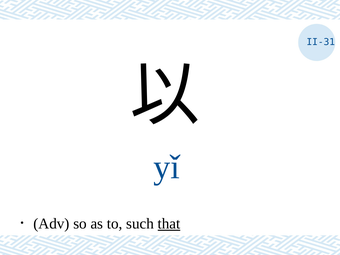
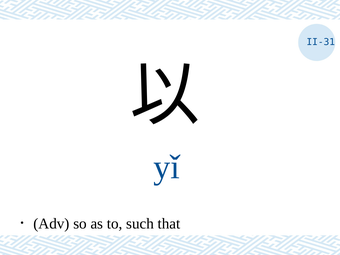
that underline: present -> none
